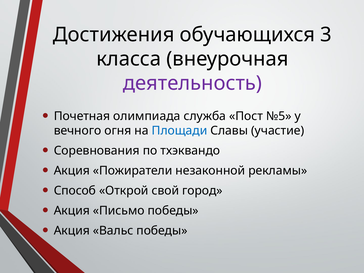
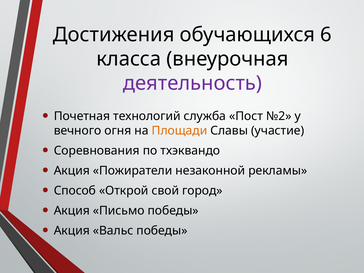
3: 3 -> 6
олимпиада: олимпиада -> технологий
№5: №5 -> №2
Площади colour: blue -> orange
